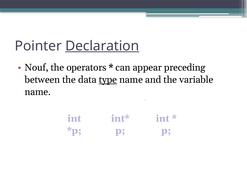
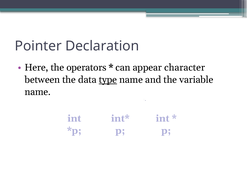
Declaration underline: present -> none
Nouf: Nouf -> Here
preceding: preceding -> character
